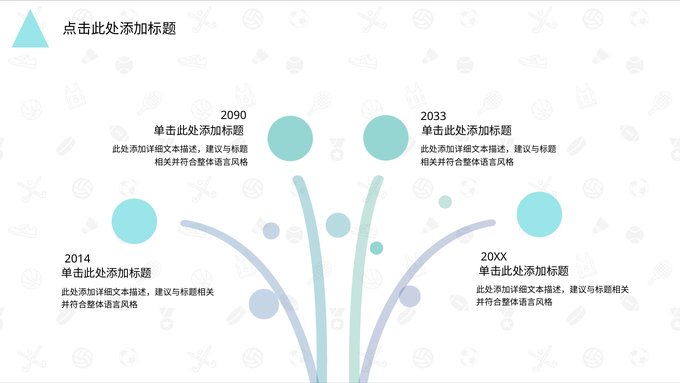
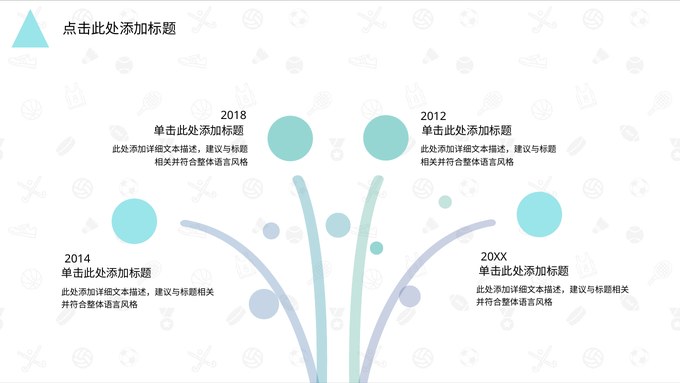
2090: 2090 -> 2018
2033: 2033 -> 2012
